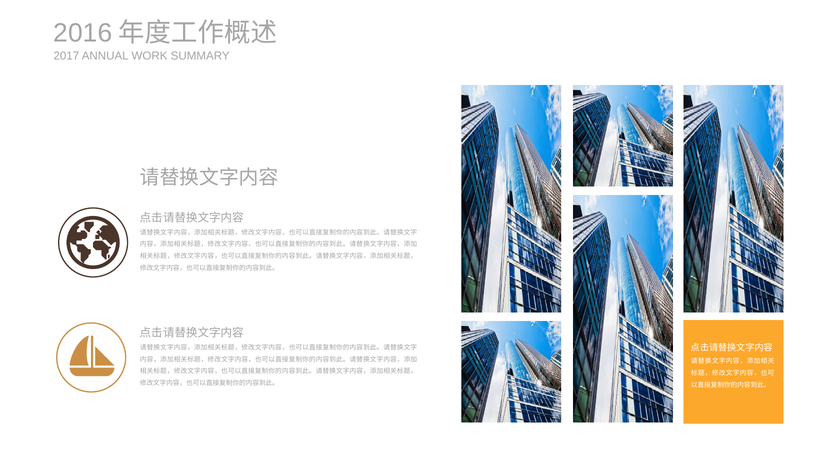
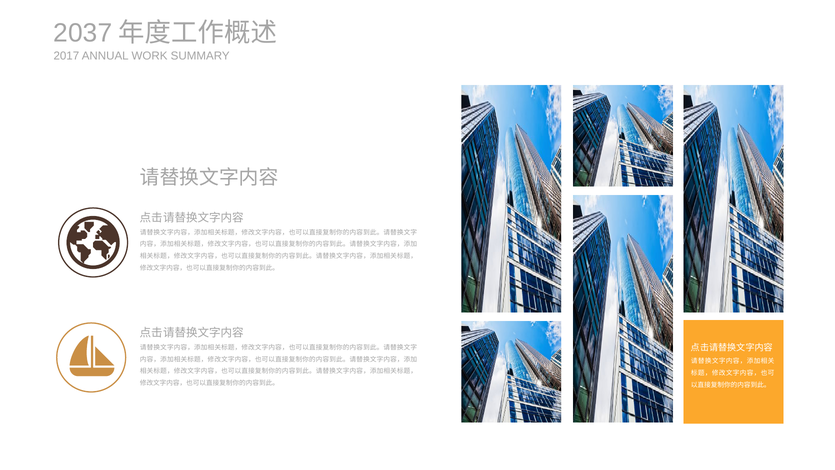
2016: 2016 -> 2037
